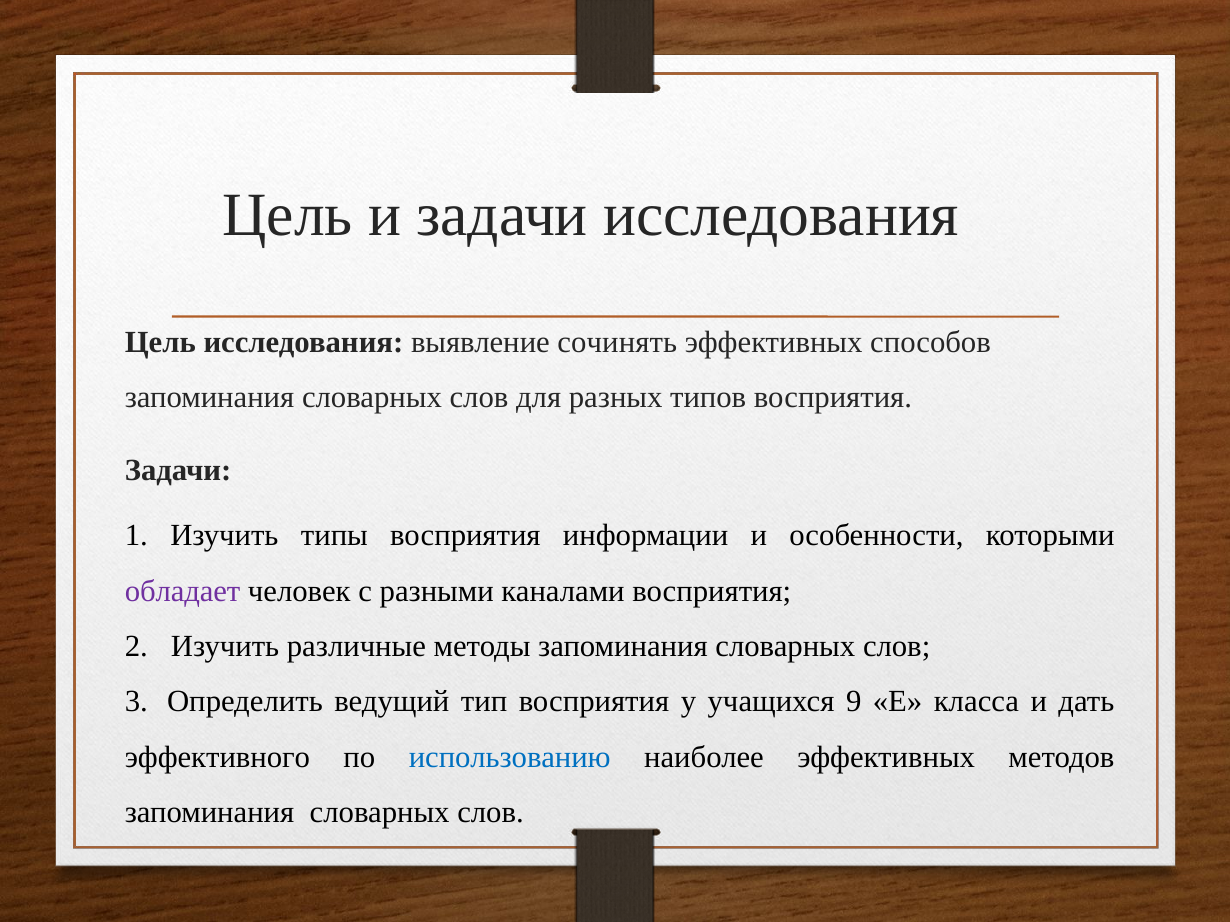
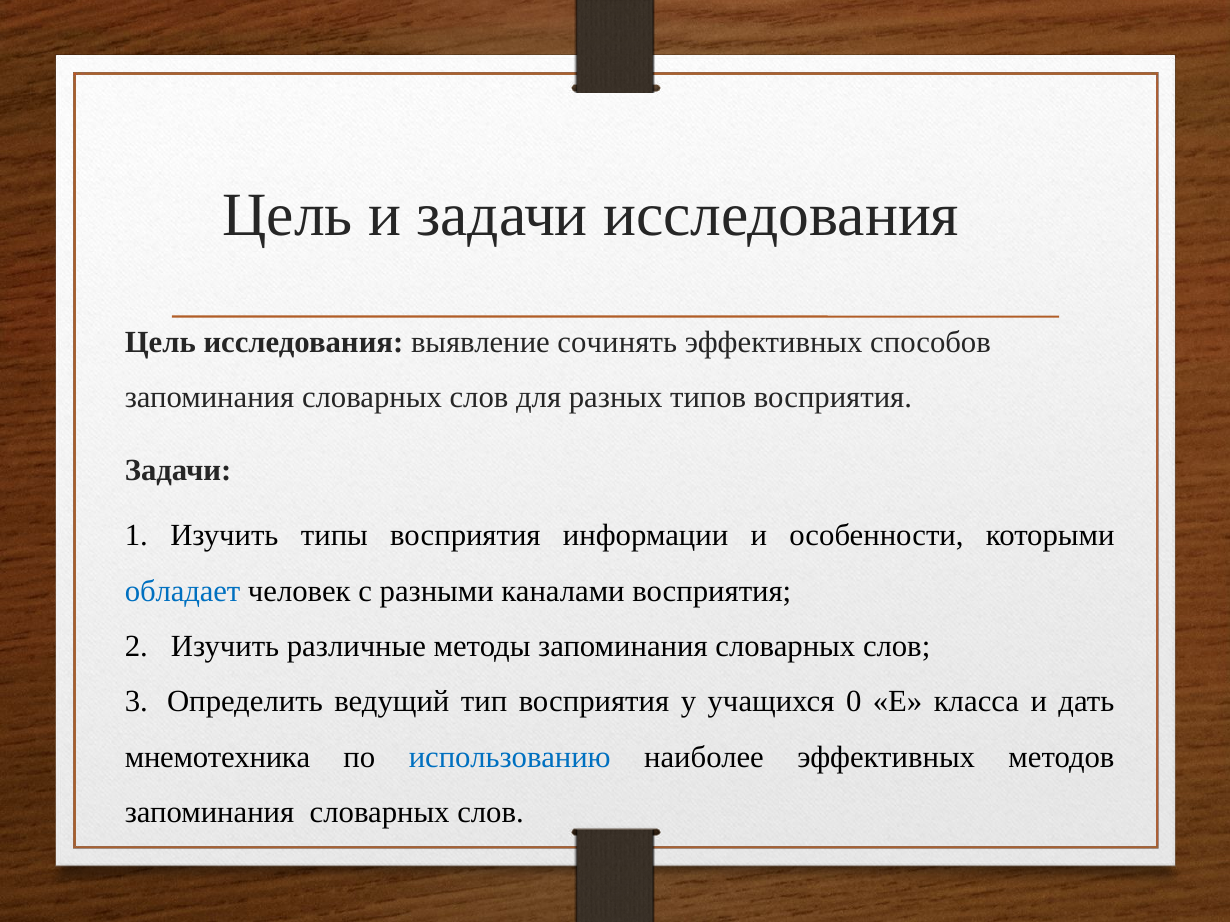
обладает colour: purple -> blue
9: 9 -> 0
эффективного: эффективного -> мнемотехника
